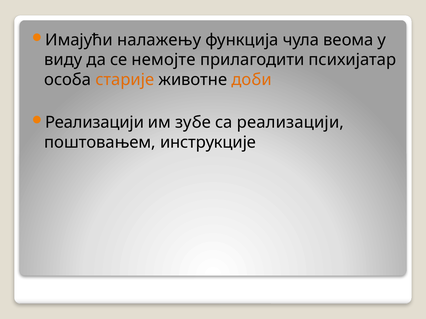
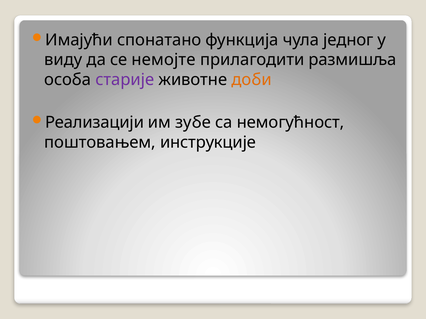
налажењу: налажењу -> спонатано
веома: веома -> једног
психијатар: психијатар -> размишља
старије colour: orange -> purple
са реализацији: реализацији -> немогућност
